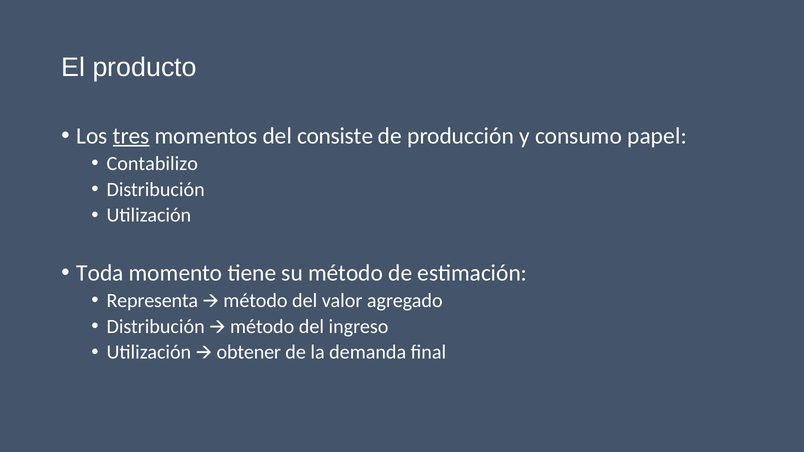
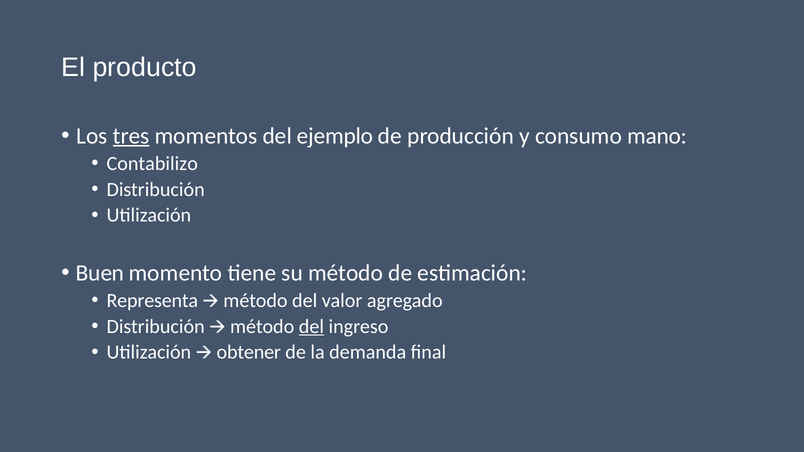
consiste: consiste -> ejemplo
papel: papel -> mano
Toda: Toda -> Buen
del at (311, 327) underline: none -> present
